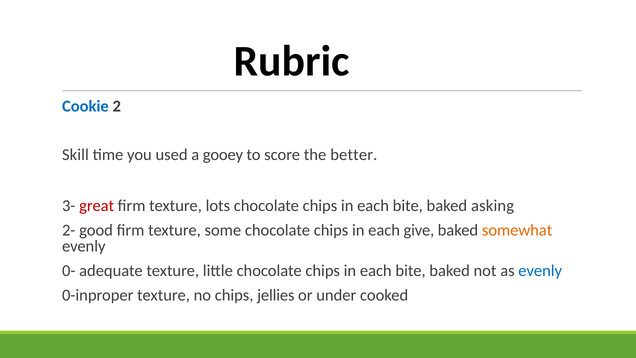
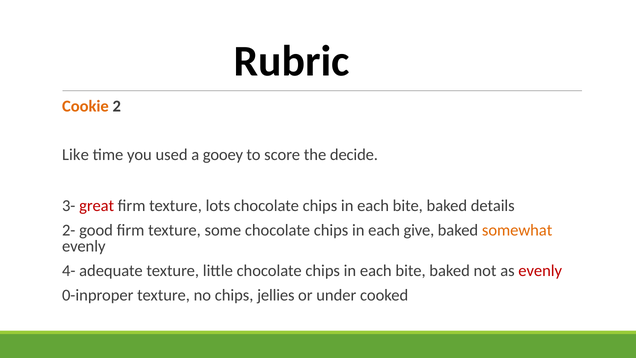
Cookie colour: blue -> orange
Skill: Skill -> Like
better: better -> decide
asking: asking -> details
0-: 0- -> 4-
evenly at (540, 270) colour: blue -> red
